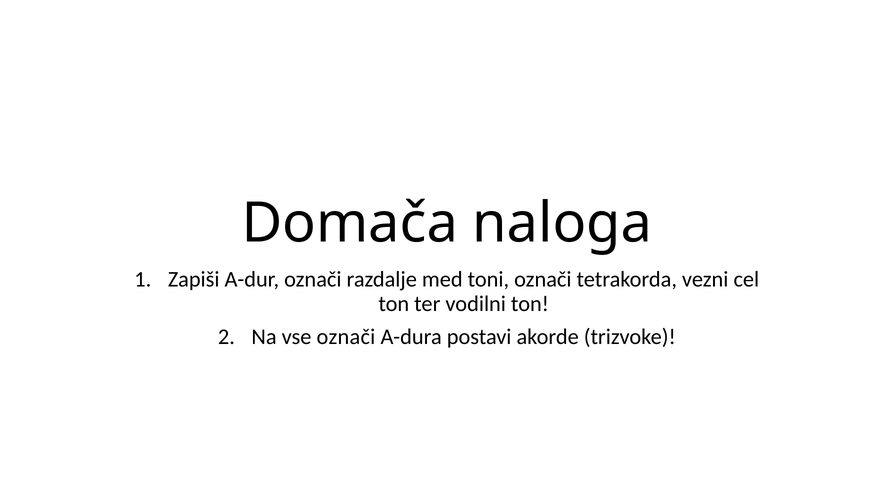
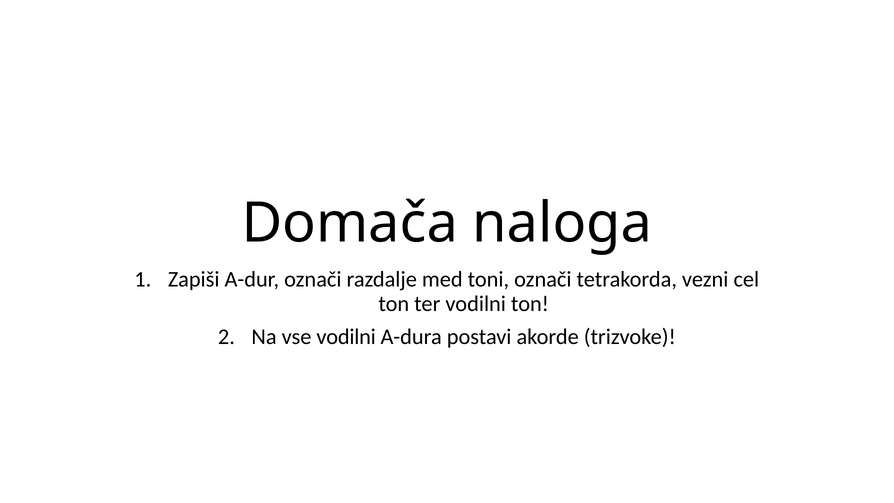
vse označi: označi -> vodilni
